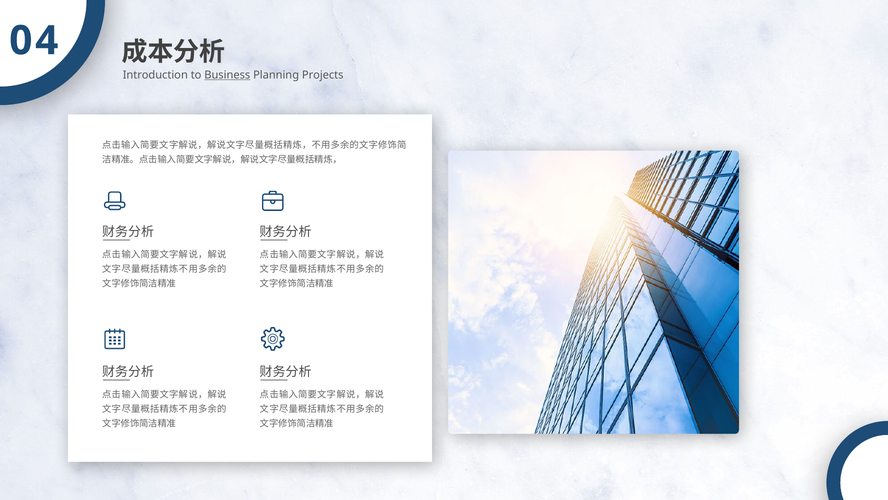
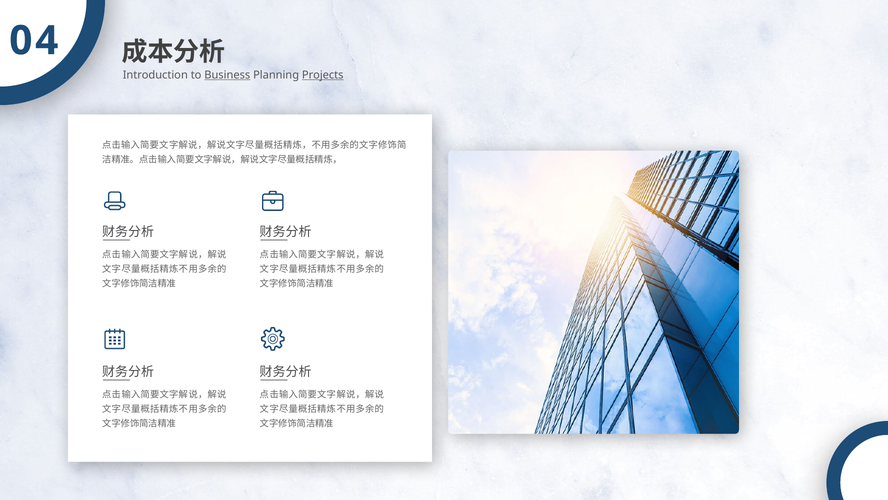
Projects underline: none -> present
